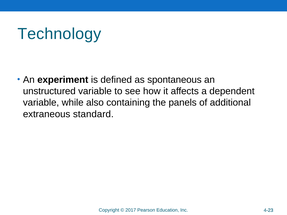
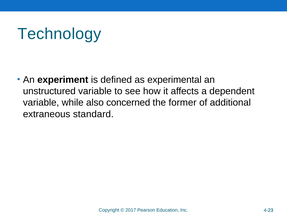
spontaneous: spontaneous -> experimental
containing: containing -> concerned
panels: panels -> former
